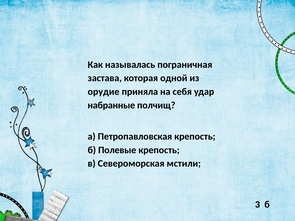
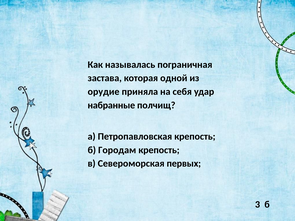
Полевые: Полевые -> Городам
мстили: мстили -> первых
